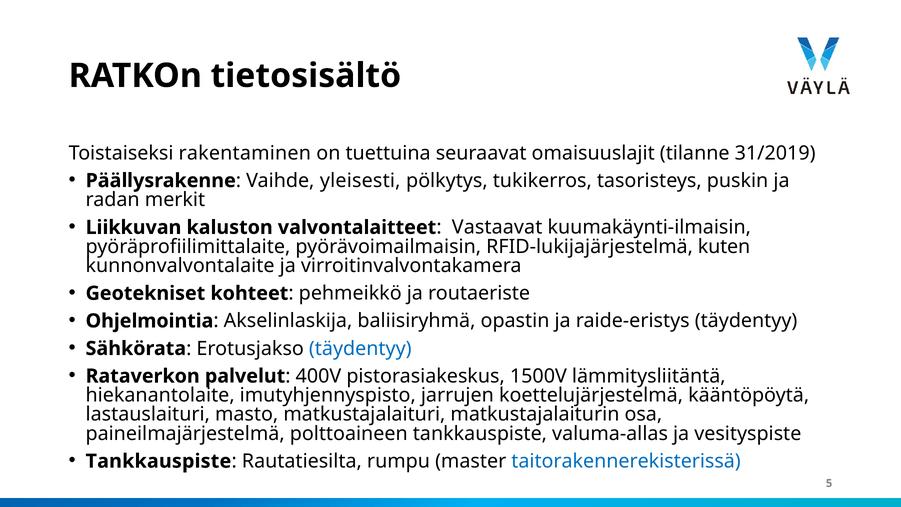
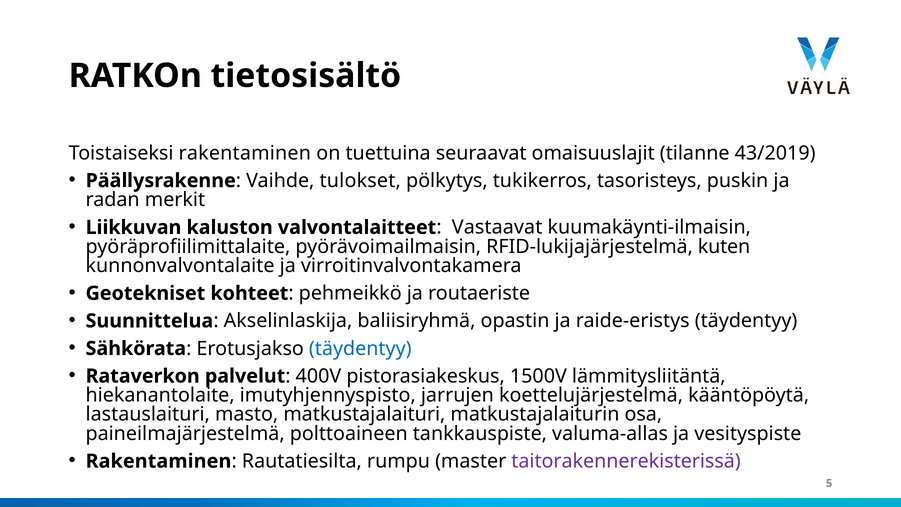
31/2019: 31/2019 -> 43/2019
yleisesti: yleisesti -> tulokset
Ohjelmointia: Ohjelmointia -> Suunnittelua
Tankkauspiste at (158, 461): Tankkauspiste -> Rakentaminen
taitorakennerekisterissä colour: blue -> purple
